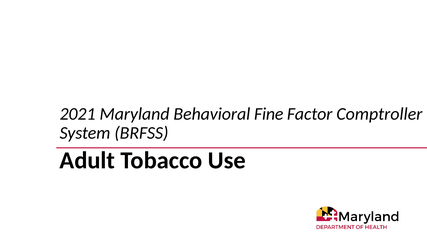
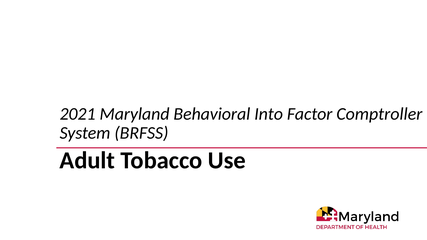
Fine: Fine -> Into
